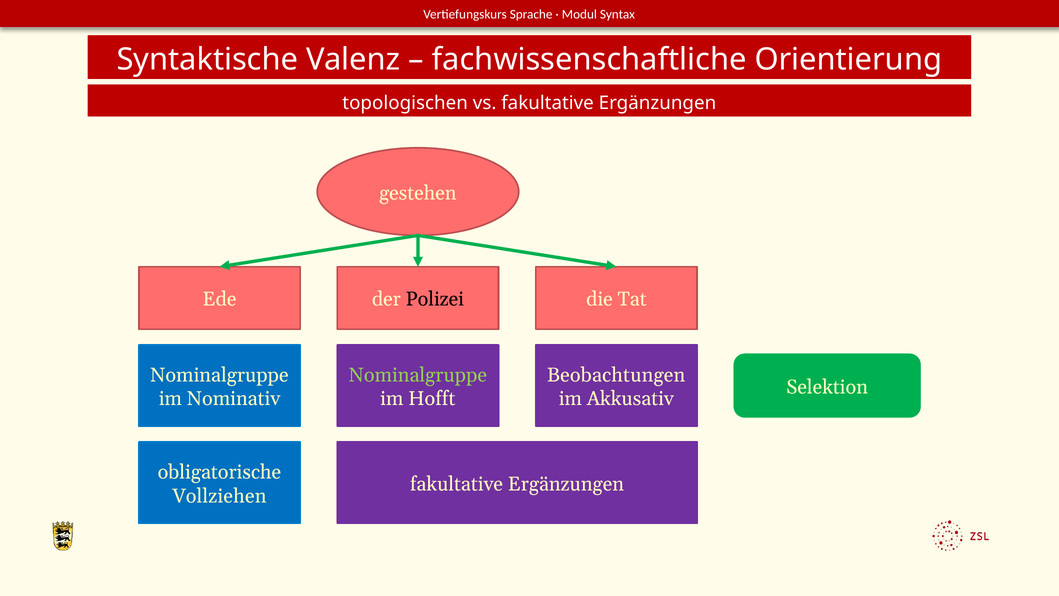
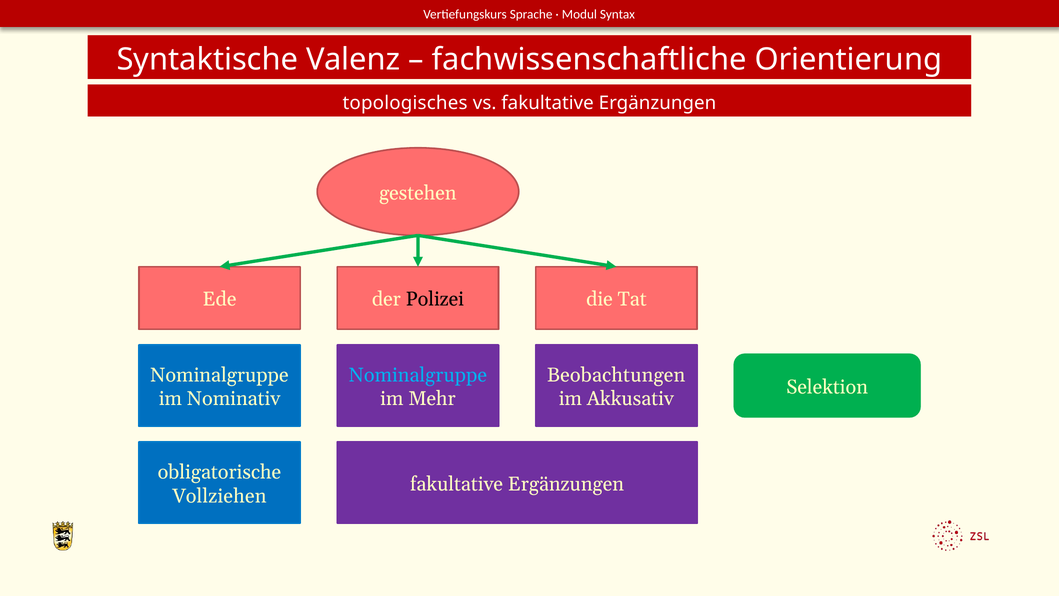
topologischen: topologischen -> topologisches
Nominalgruppe at (418, 375) colour: light green -> light blue
Hofft: Hofft -> Mehr
